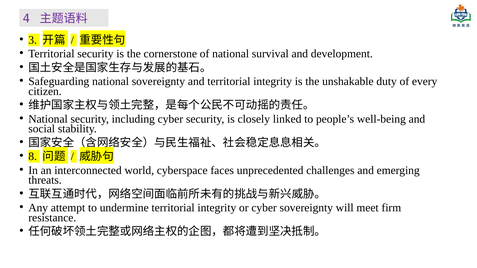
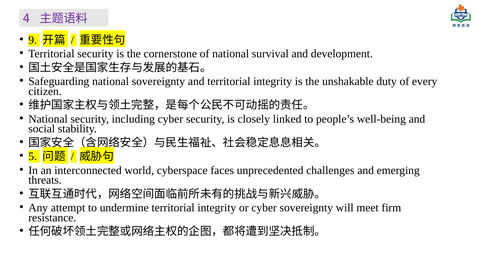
3: 3 -> 9
8: 8 -> 5
